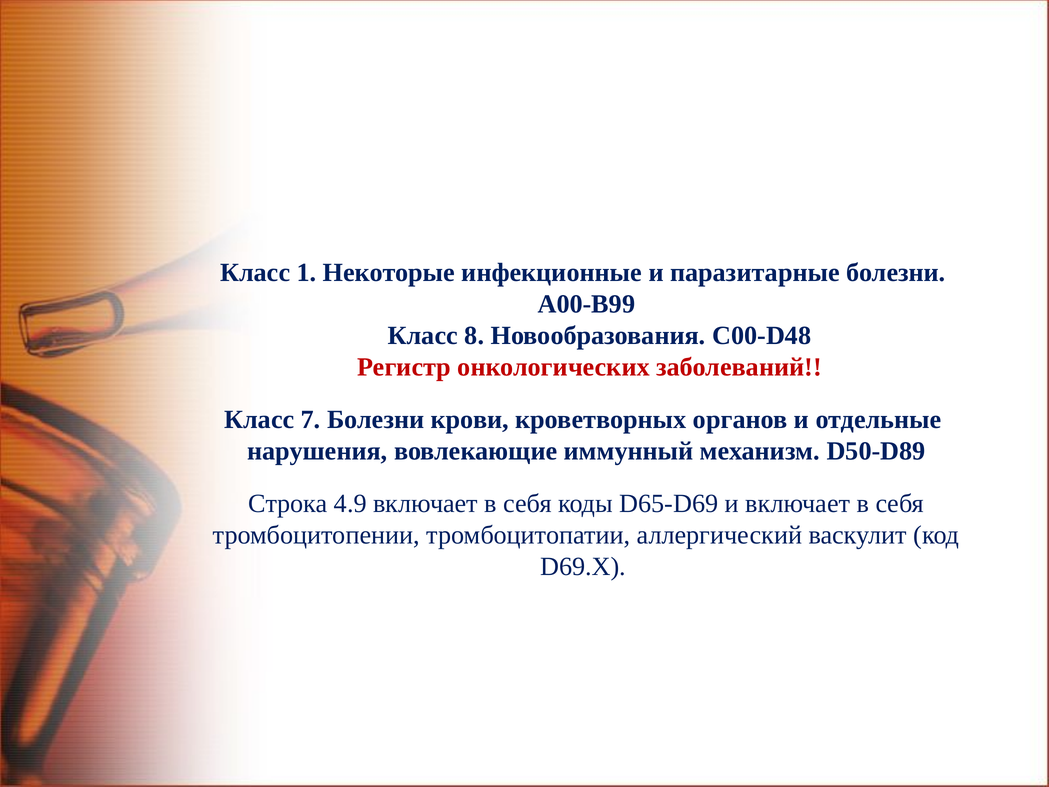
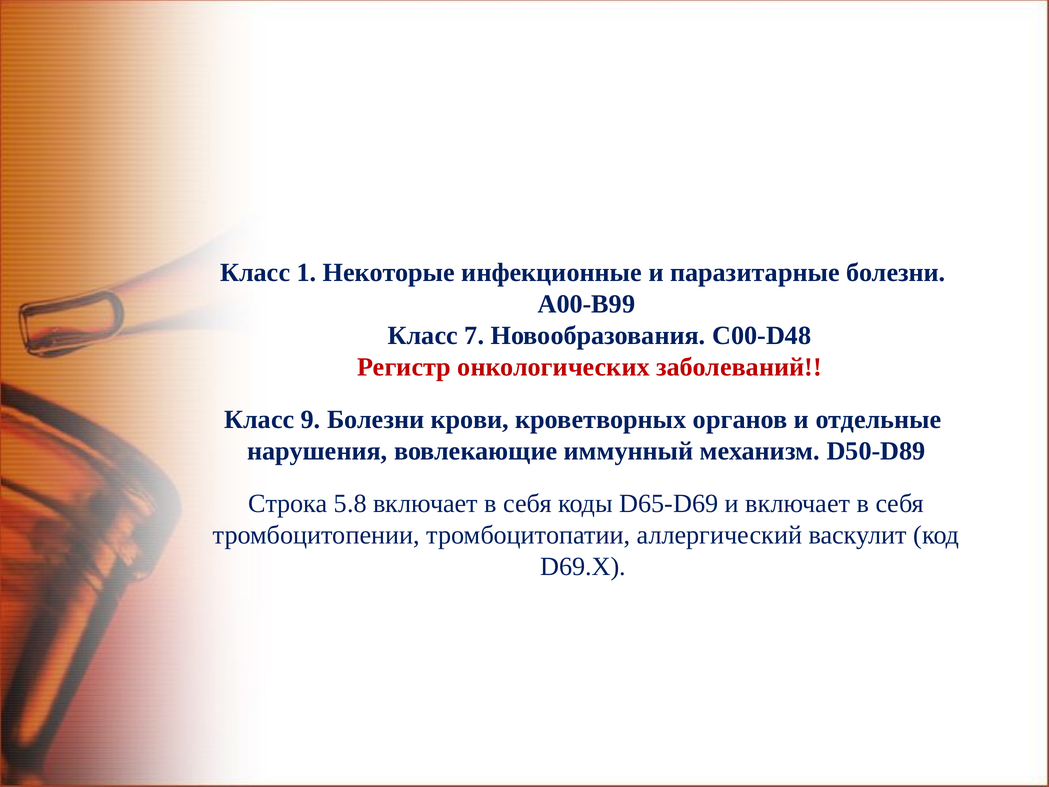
8: 8 -> 7
7: 7 -> 9
4.9: 4.9 -> 5.8
